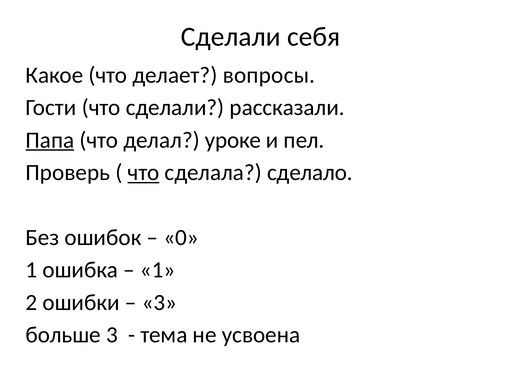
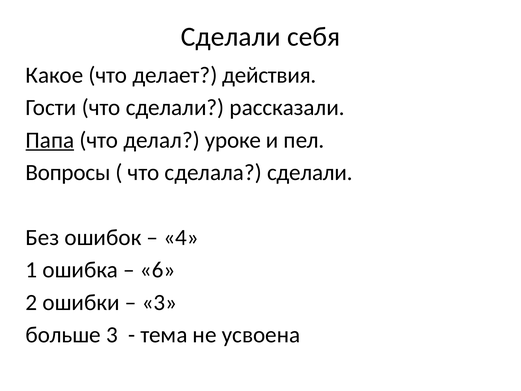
вопросы: вопросы -> действия
Проверь: Проверь -> Вопросы
что at (144, 172) underline: present -> none
сделала сделало: сделало -> сделали
0: 0 -> 4
1 at (158, 270): 1 -> 6
